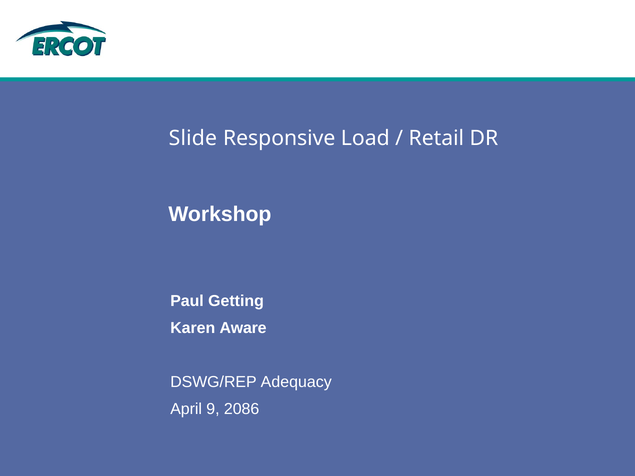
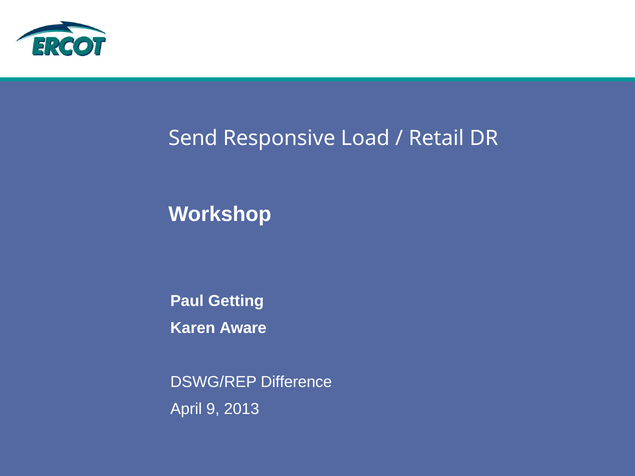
Slide: Slide -> Send
Adequacy: Adequacy -> Difference
2086: 2086 -> 2013
